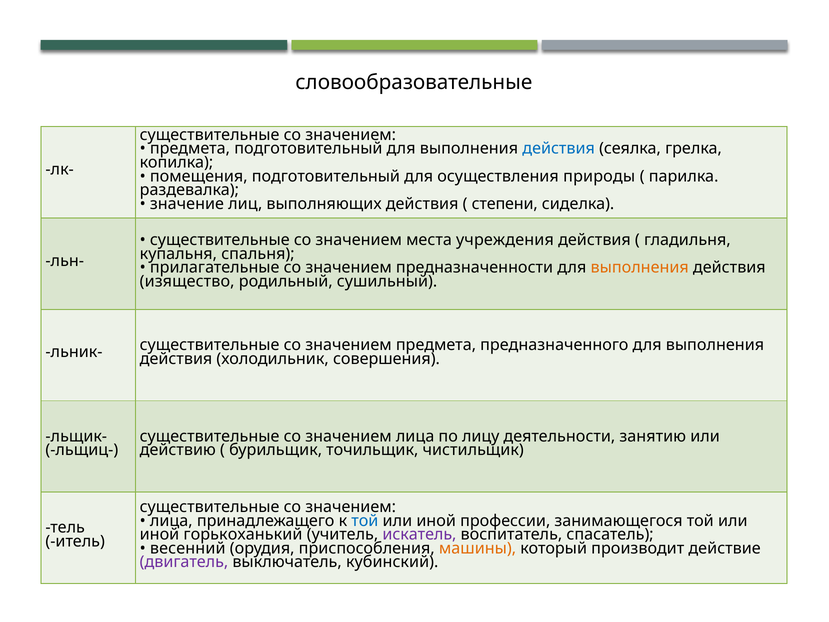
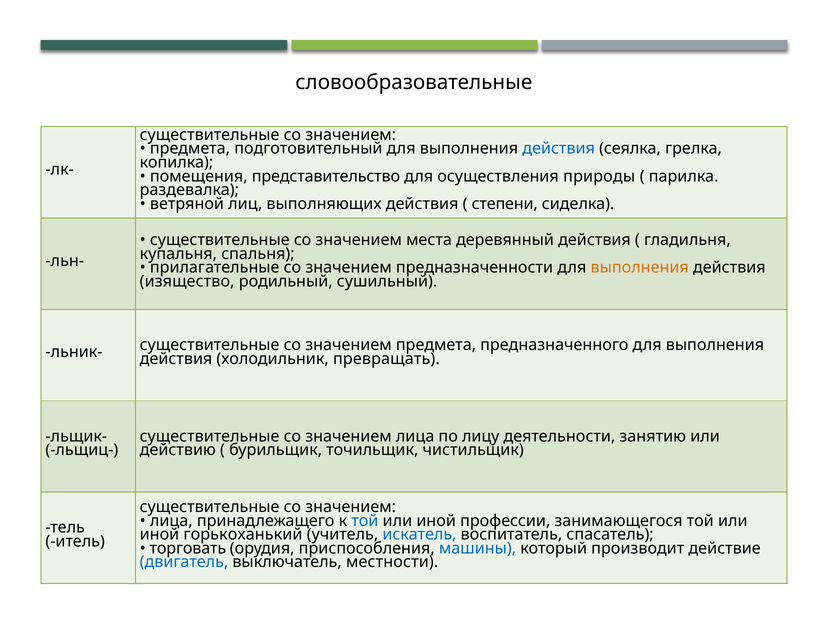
помещения подготовительный: подготовительный -> представительство
значение: значение -> ветряной
учреждения: учреждения -> деревянный
совершения: совершения -> превращать
искатель colour: purple -> blue
весенний: весенний -> торговать
машины colour: orange -> blue
двигатель colour: purple -> blue
кубинский: кубинский -> местности
